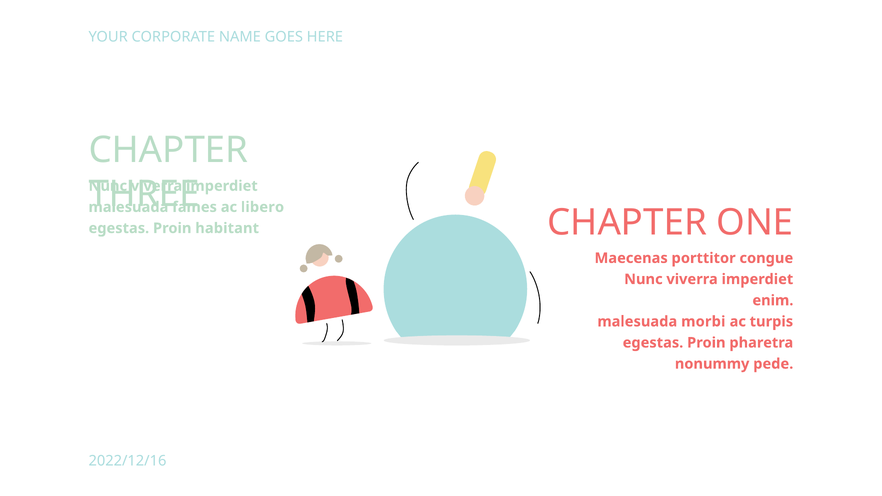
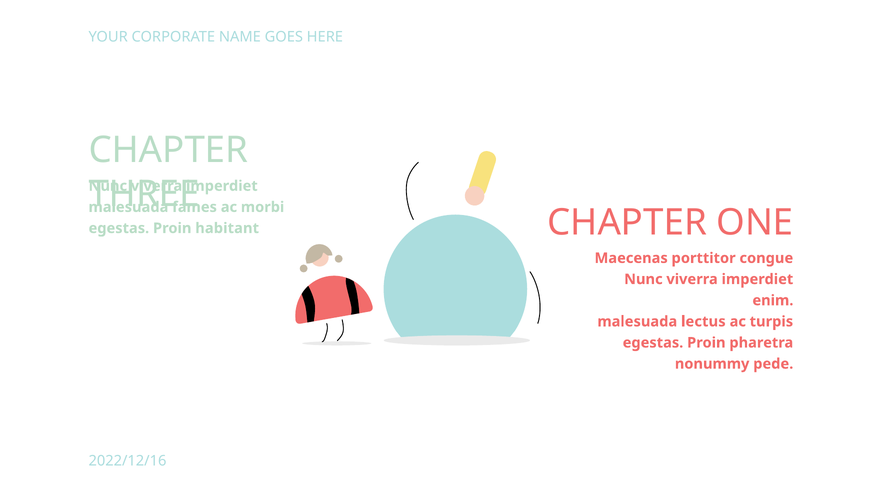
libero: libero -> morbi
morbi: morbi -> lectus
